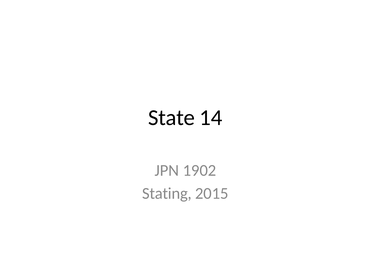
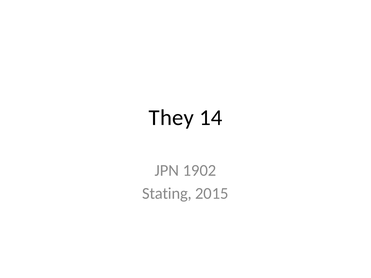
State: State -> They
